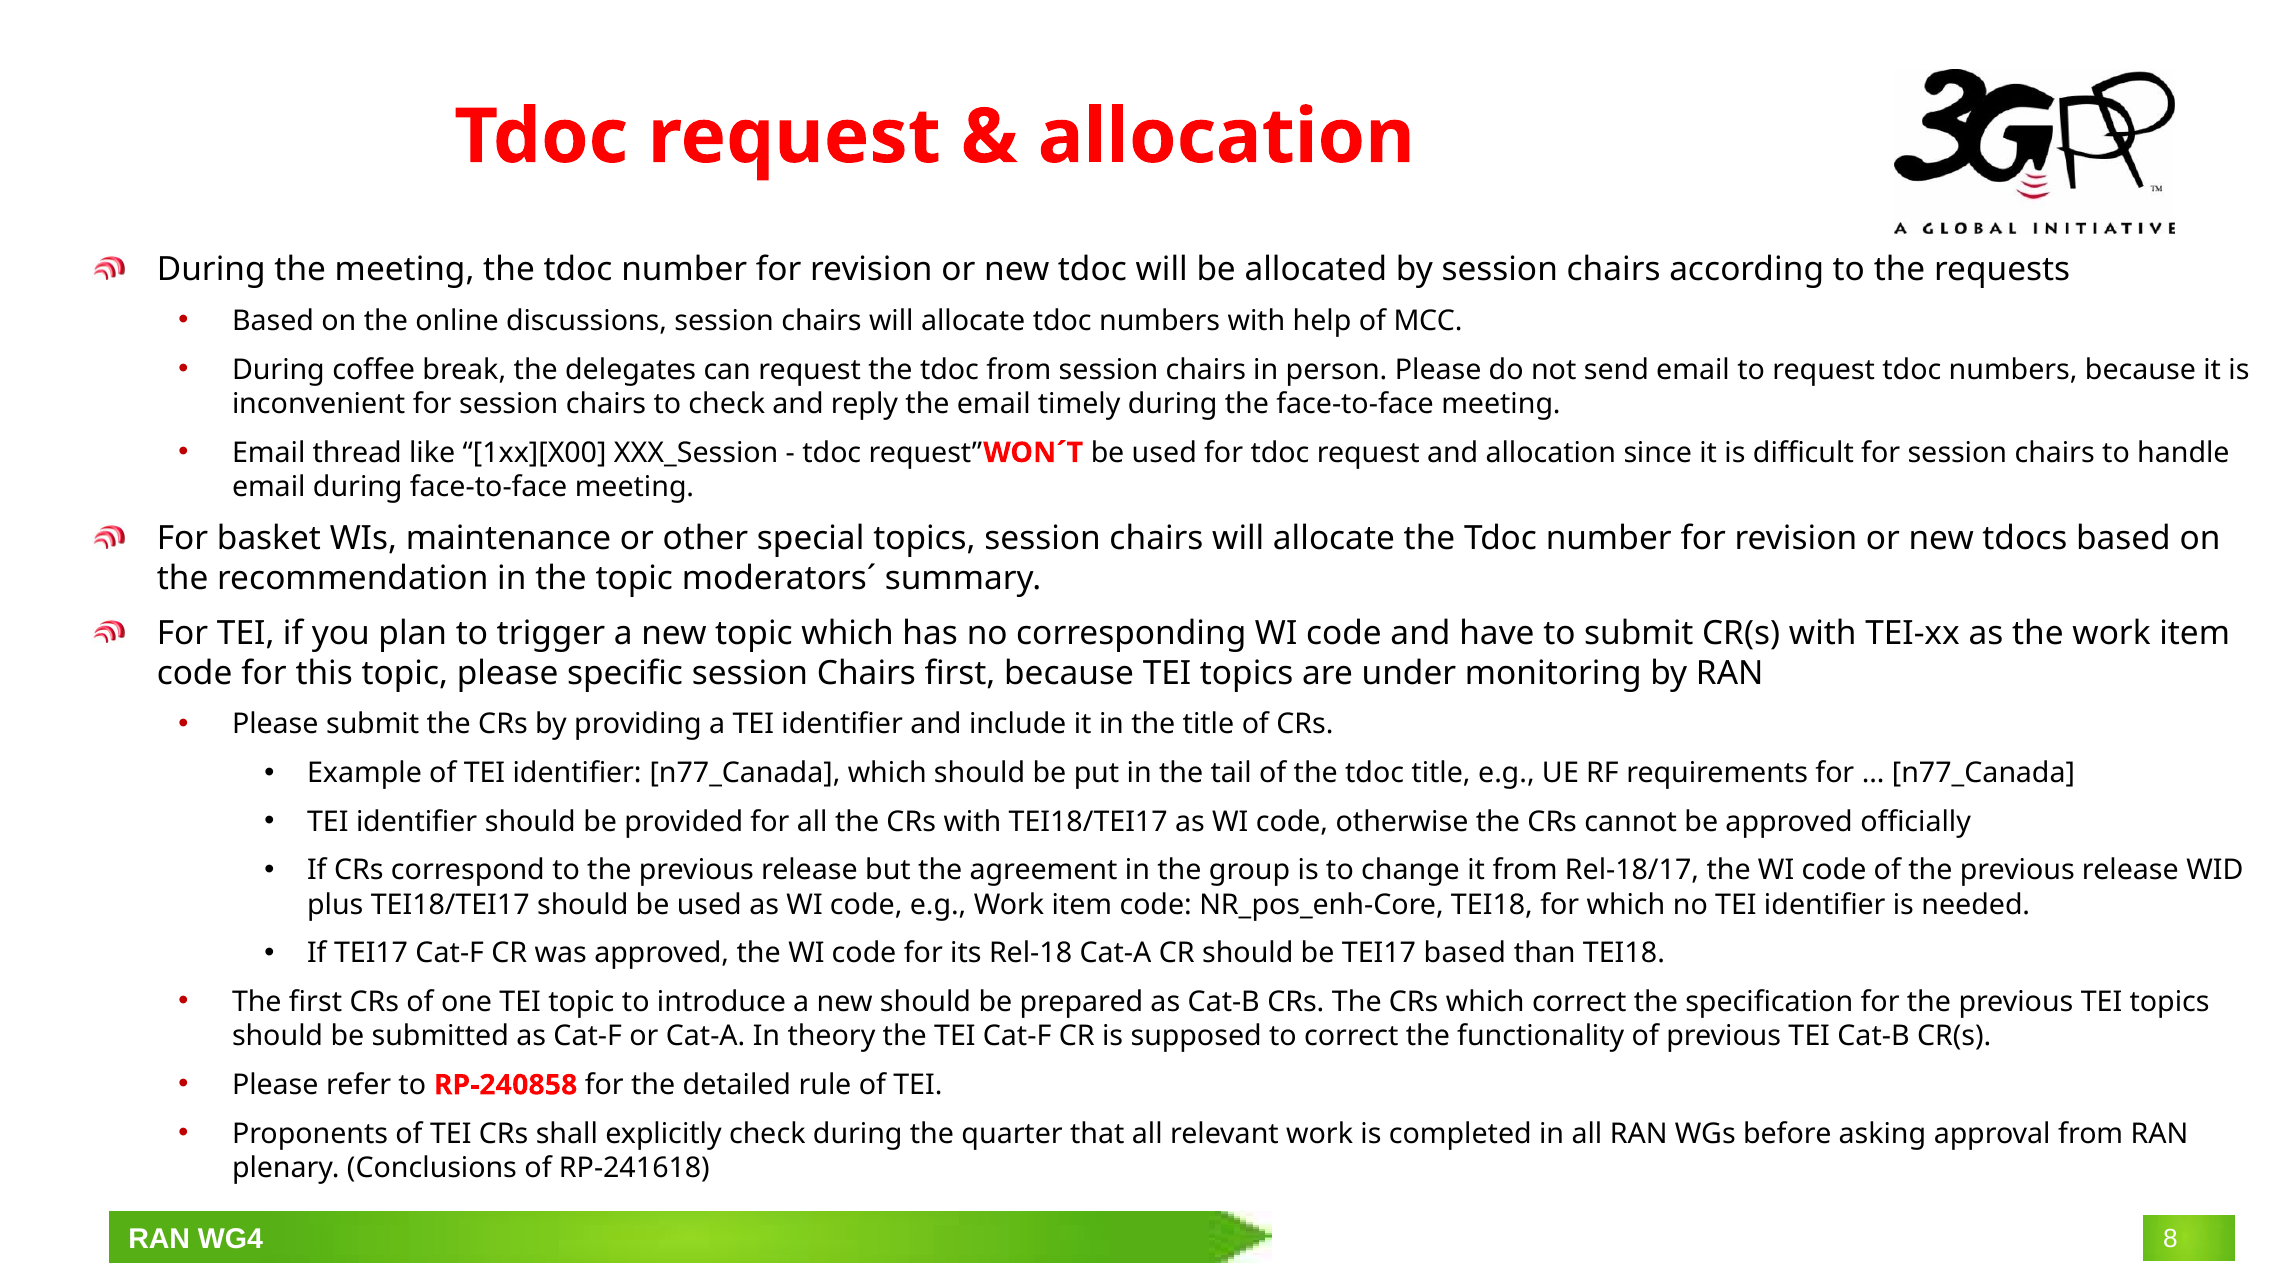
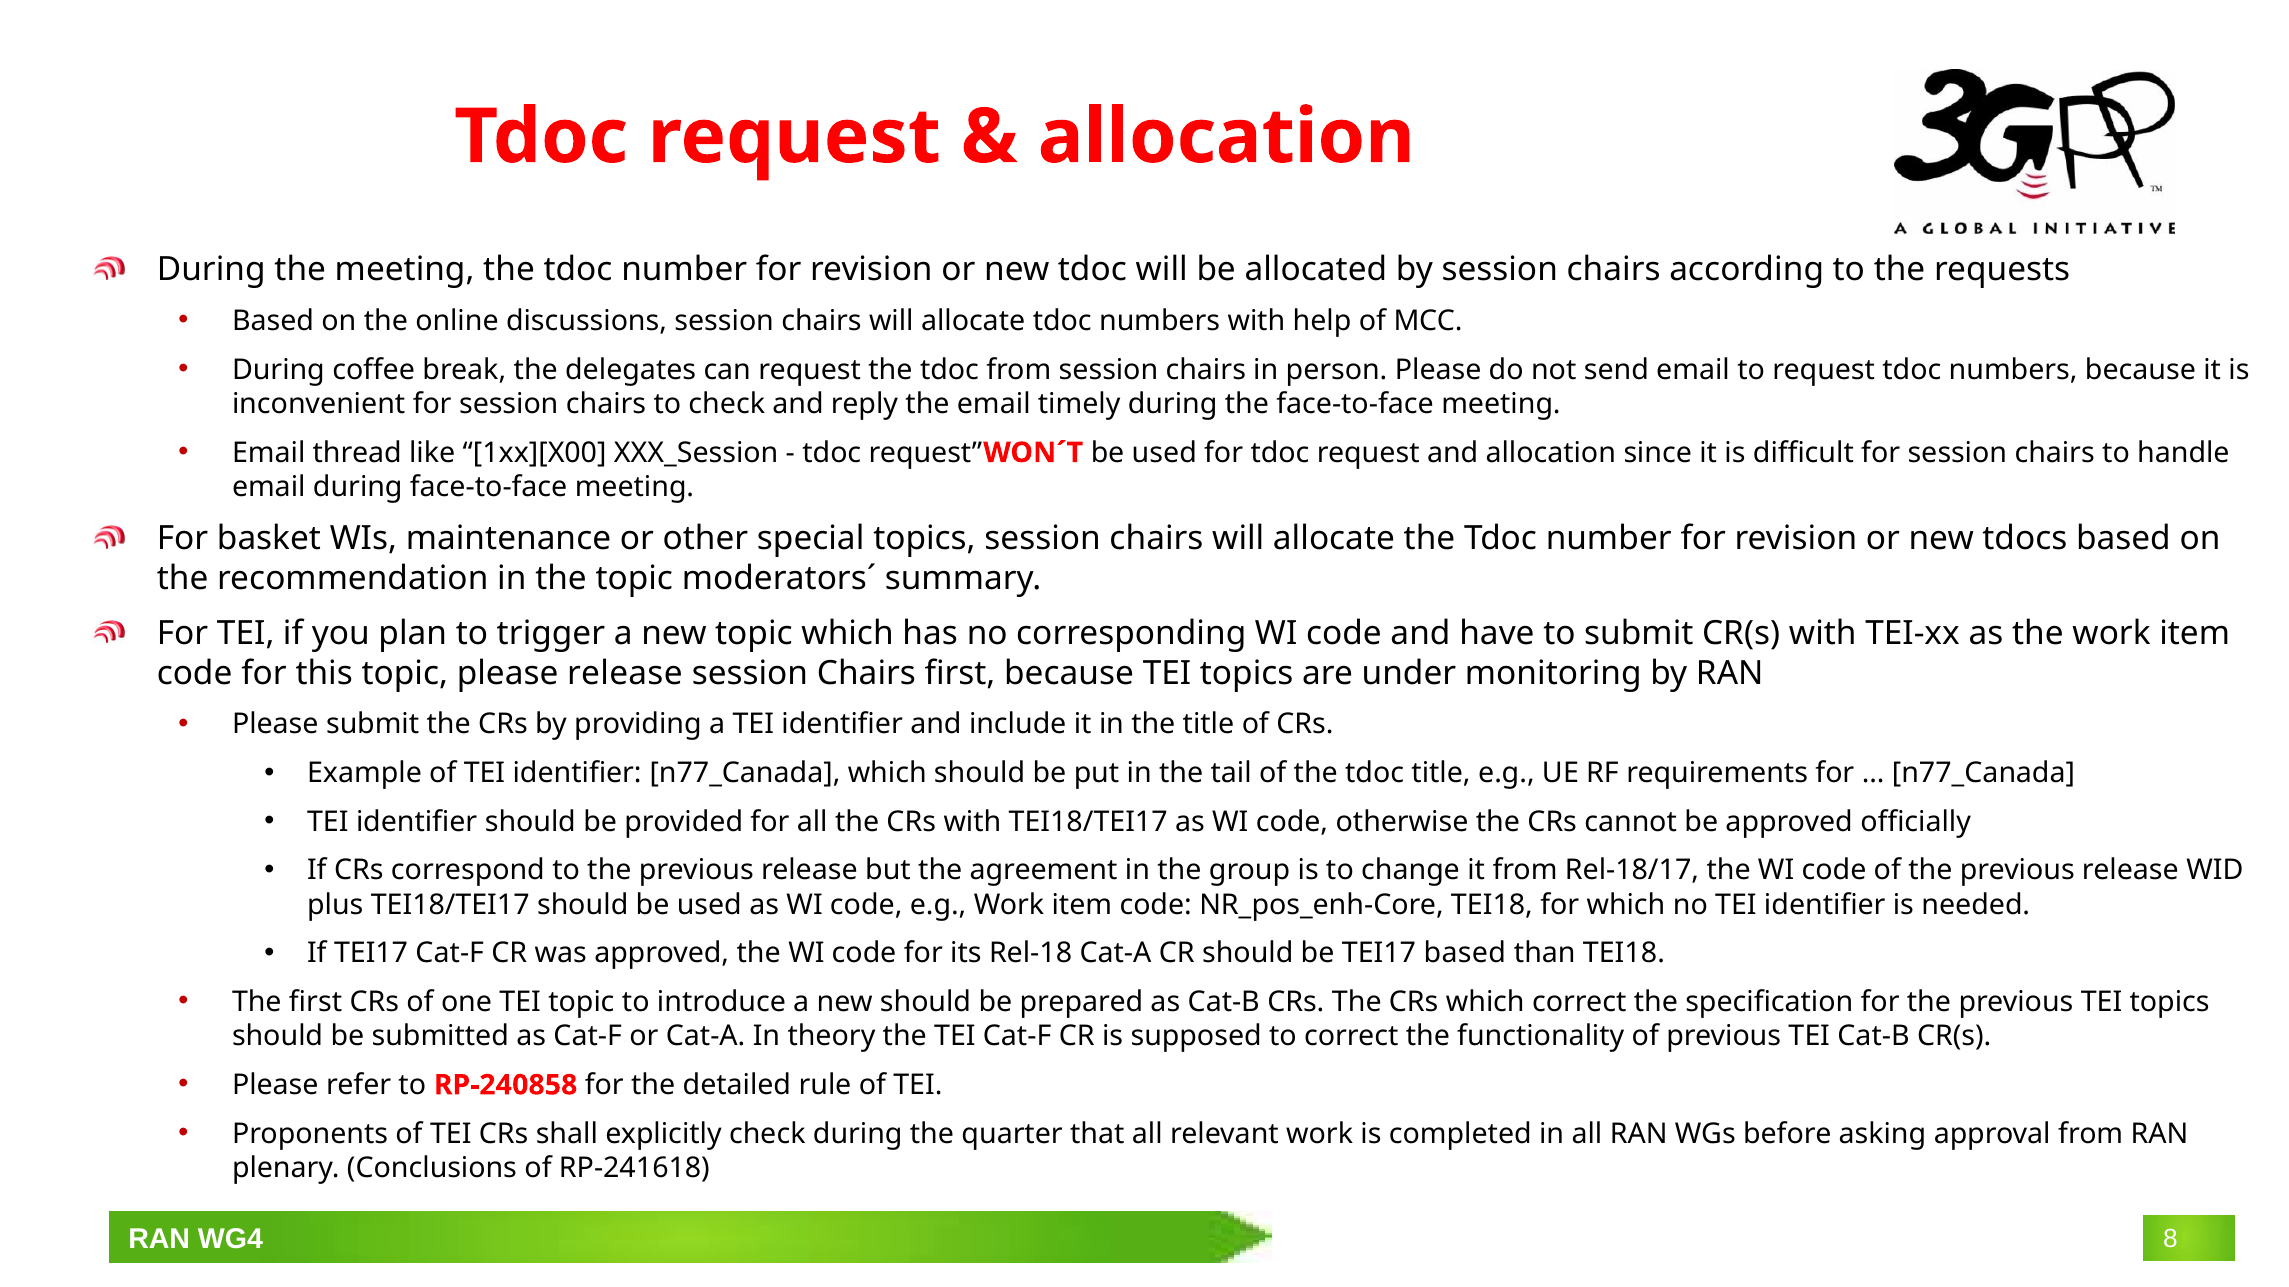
please specific: specific -> release
